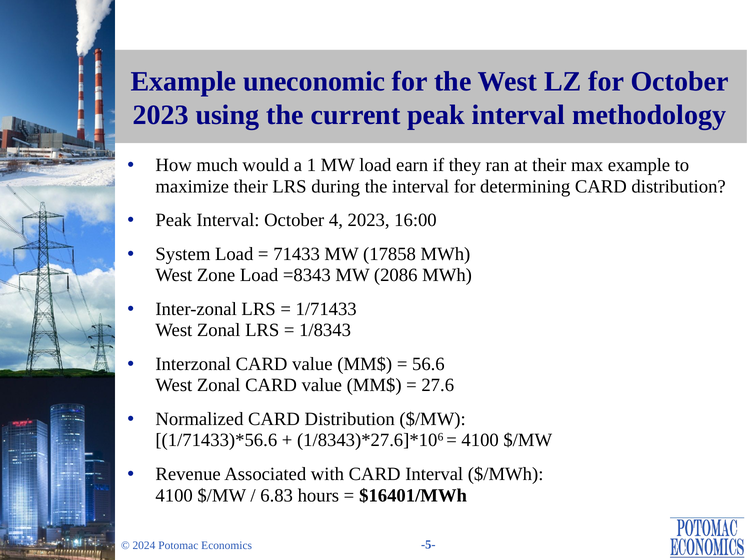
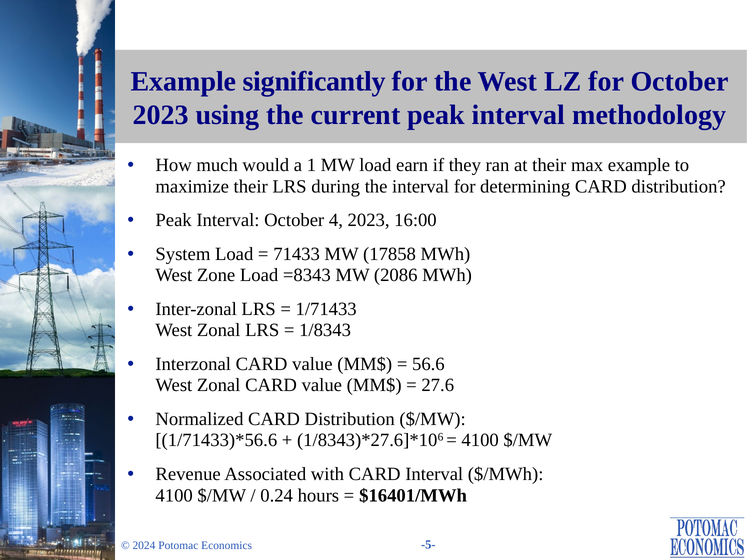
uneconomic: uneconomic -> significantly
6.83: 6.83 -> 0.24
